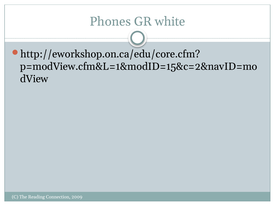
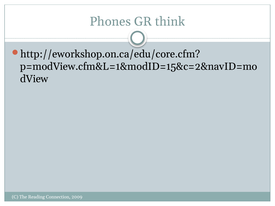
white: white -> think
